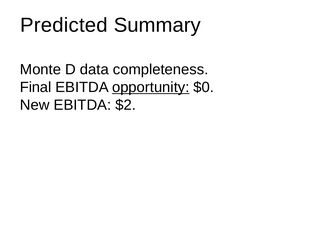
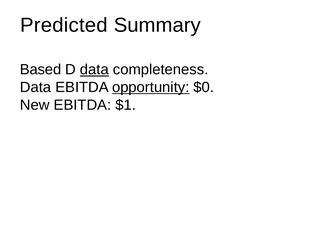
Monte: Monte -> Based
data at (94, 70) underline: none -> present
Final at (36, 88): Final -> Data
$2: $2 -> $1
